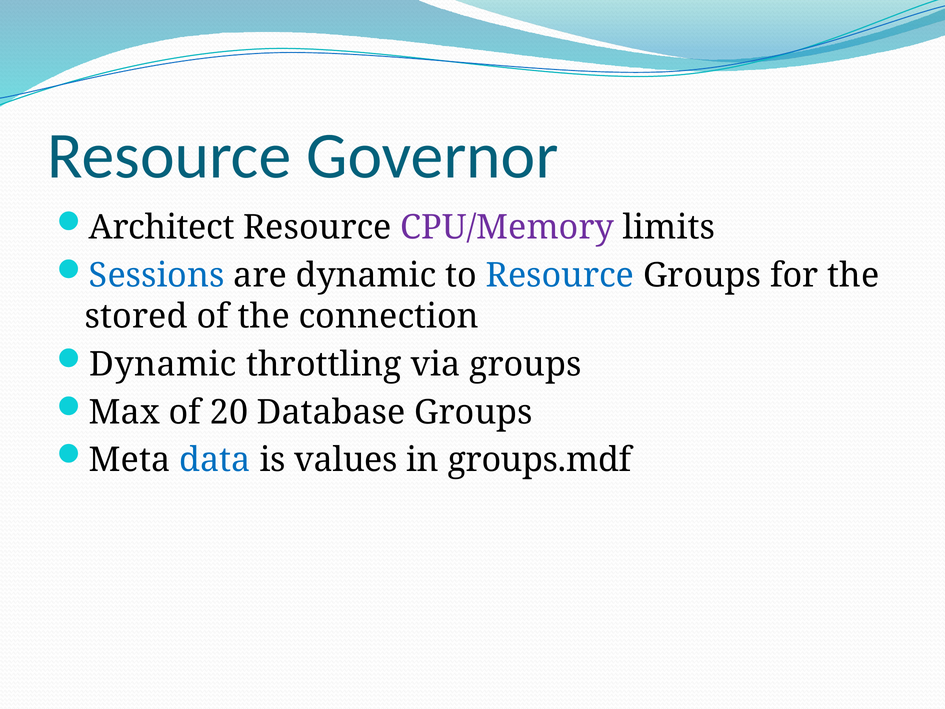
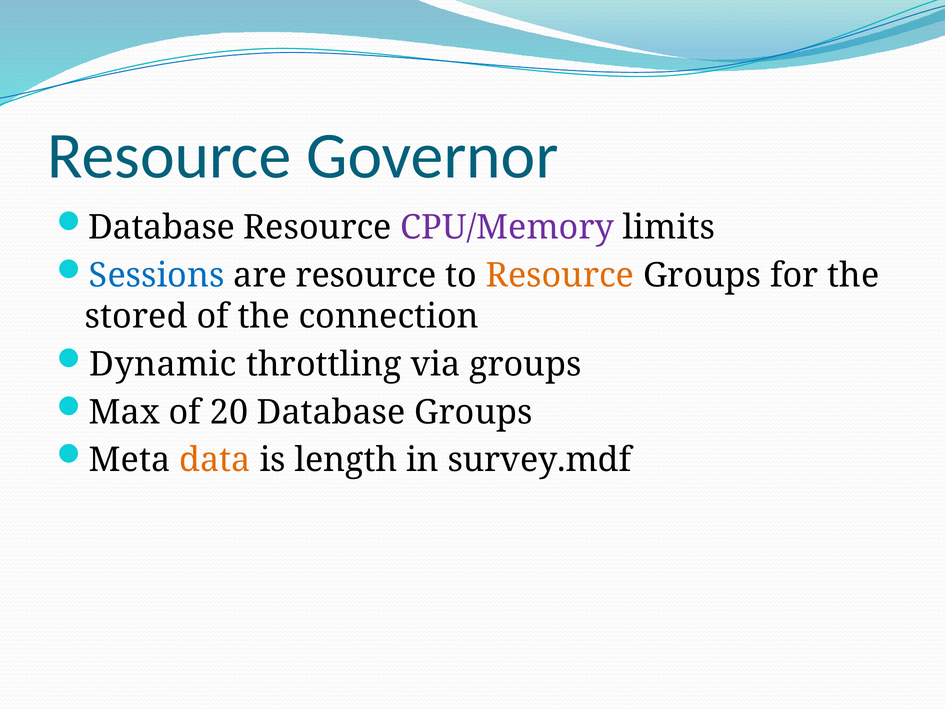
Architect at (162, 228): Architect -> Database
are dynamic: dynamic -> resource
Resource at (560, 275) colour: blue -> orange
data colour: blue -> orange
values: values -> length
groups.mdf: groups.mdf -> survey.mdf
